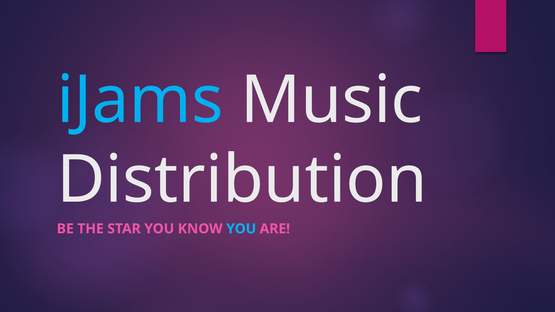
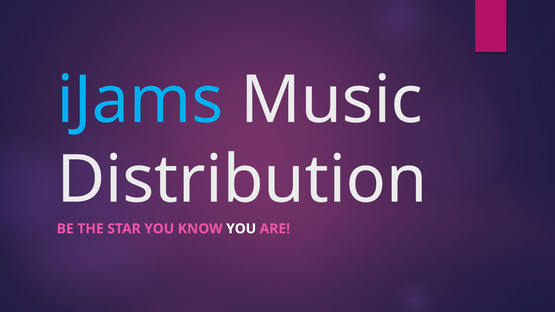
YOU at (241, 229) colour: light blue -> white
